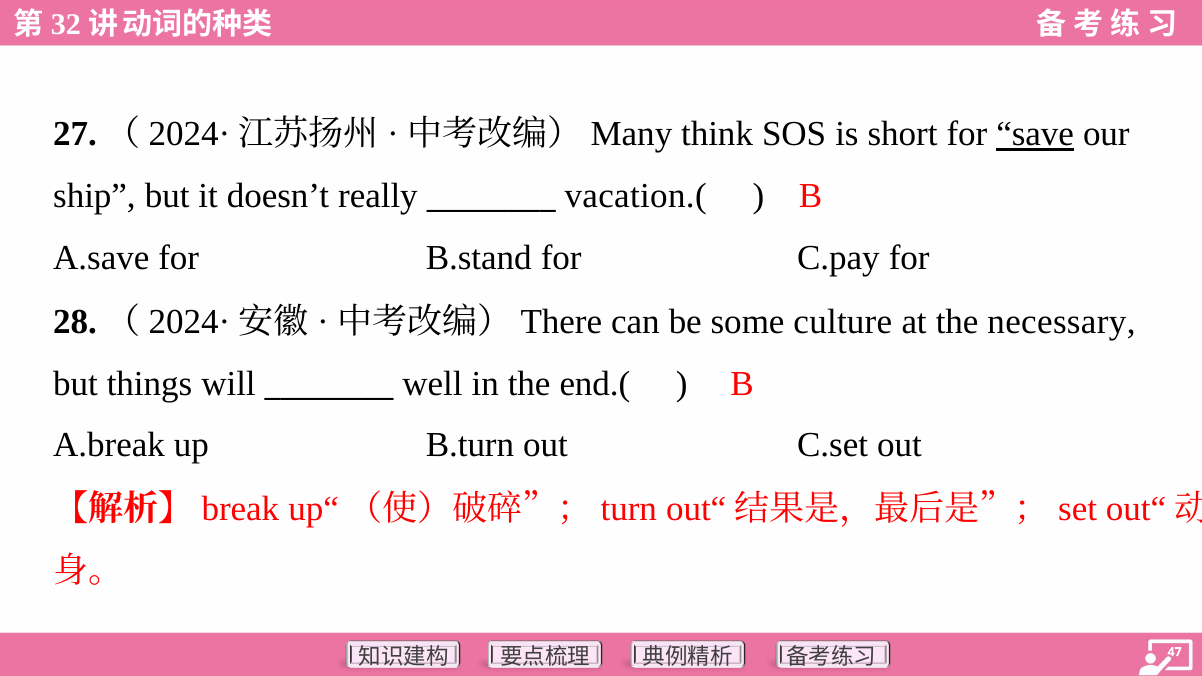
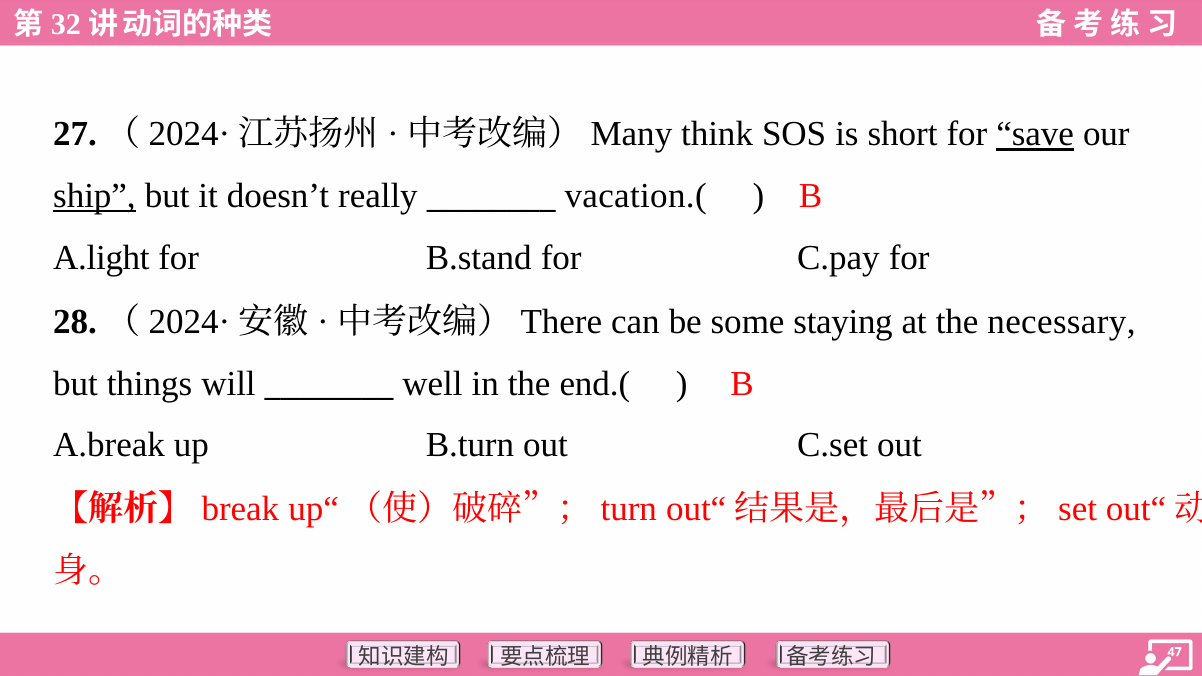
ship underline: none -> present
A.save: A.save -> A.light
culture: culture -> staying
